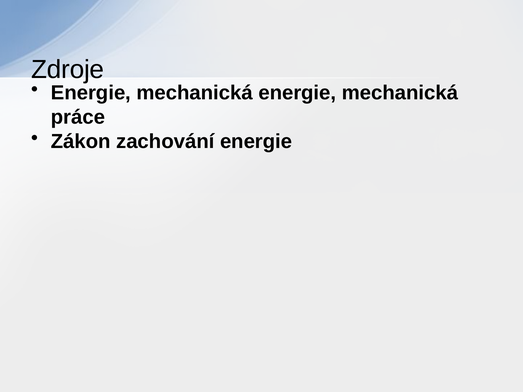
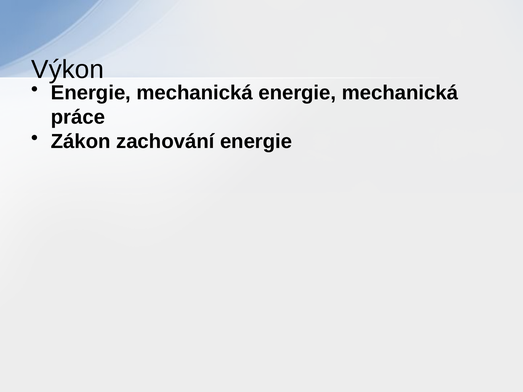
Zdroje: Zdroje -> Výkon
